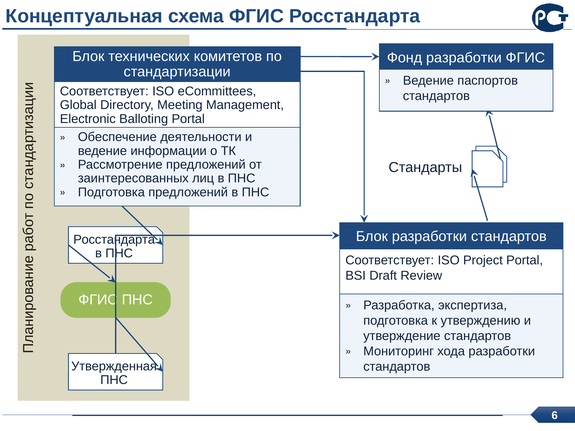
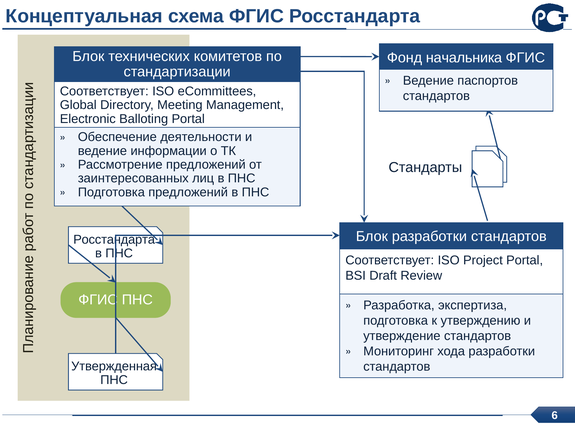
Фонд разработки: разработки -> начальника
